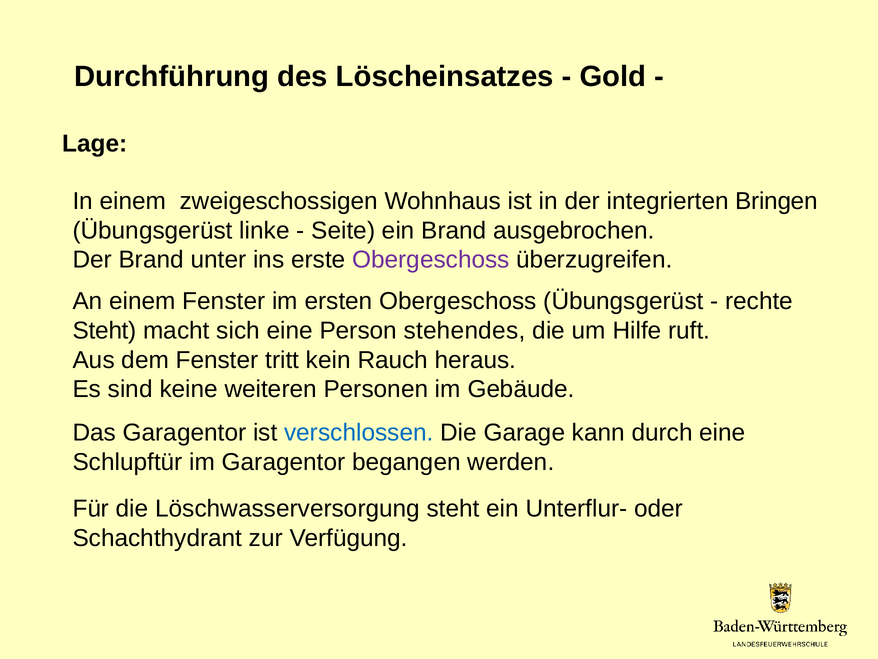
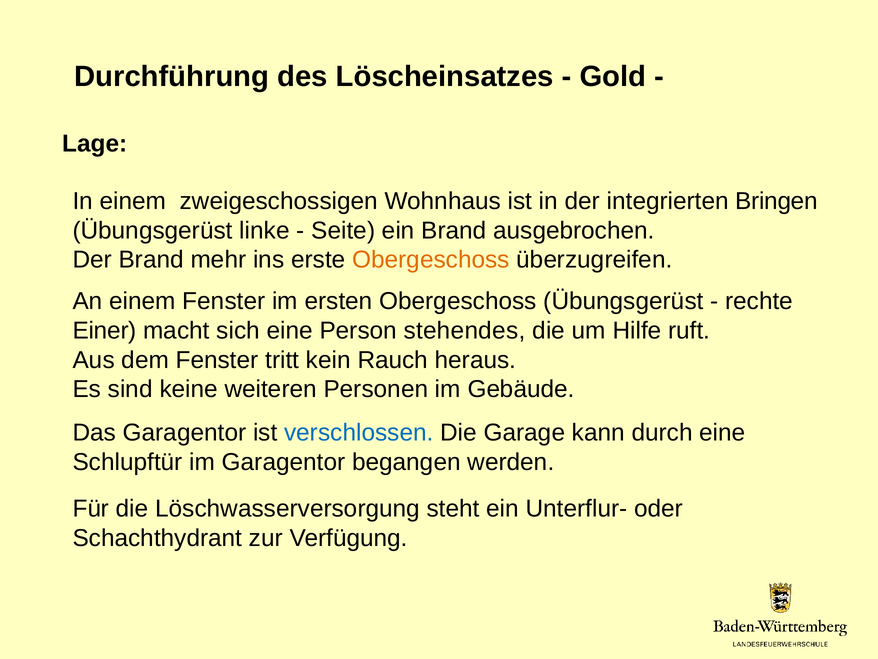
unter: unter -> mehr
Obergeschoss at (431, 260) colour: purple -> orange
Steht at (105, 330): Steht -> Einer
